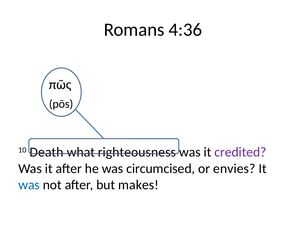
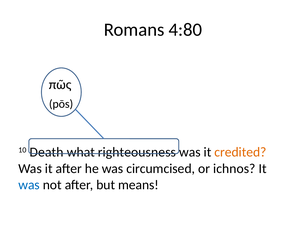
4:36: 4:36 -> 4:80
credited colour: purple -> orange
envies: envies -> ichnos
makes: makes -> means
